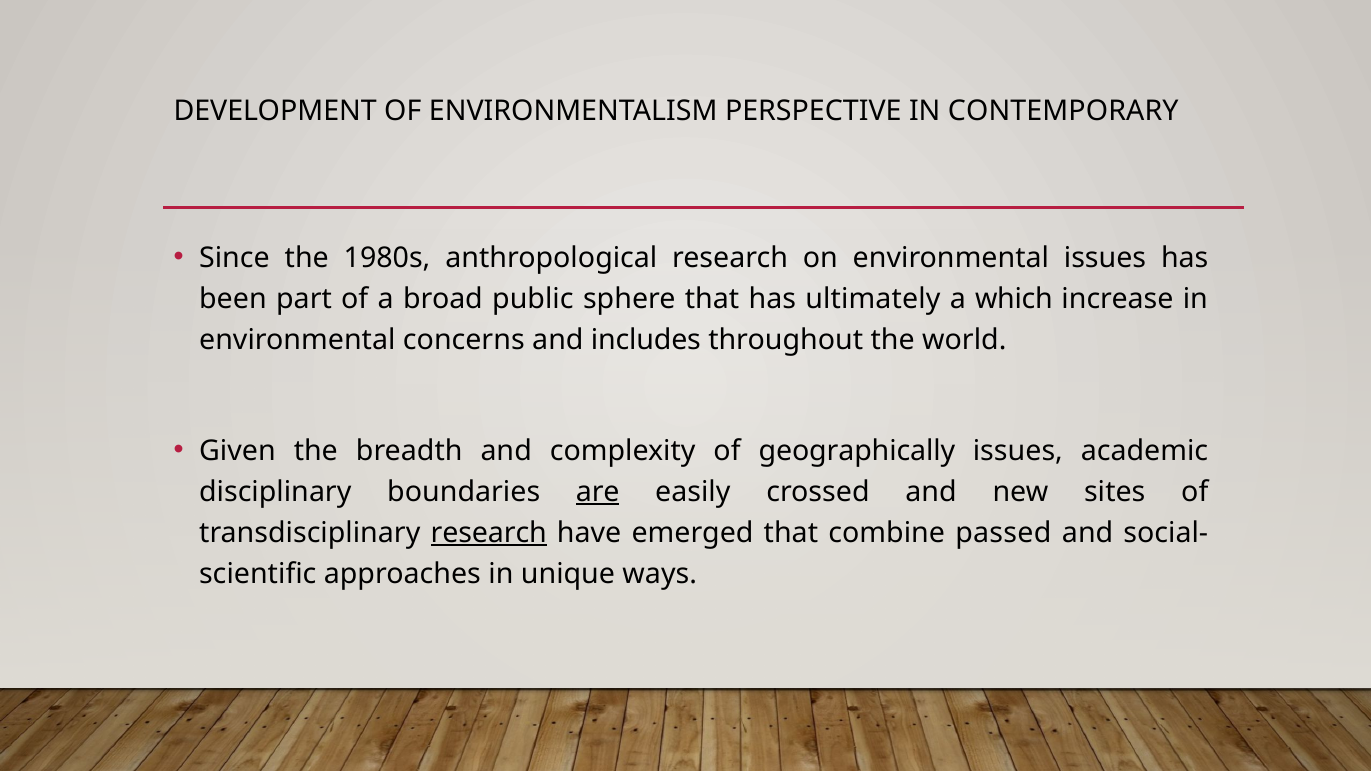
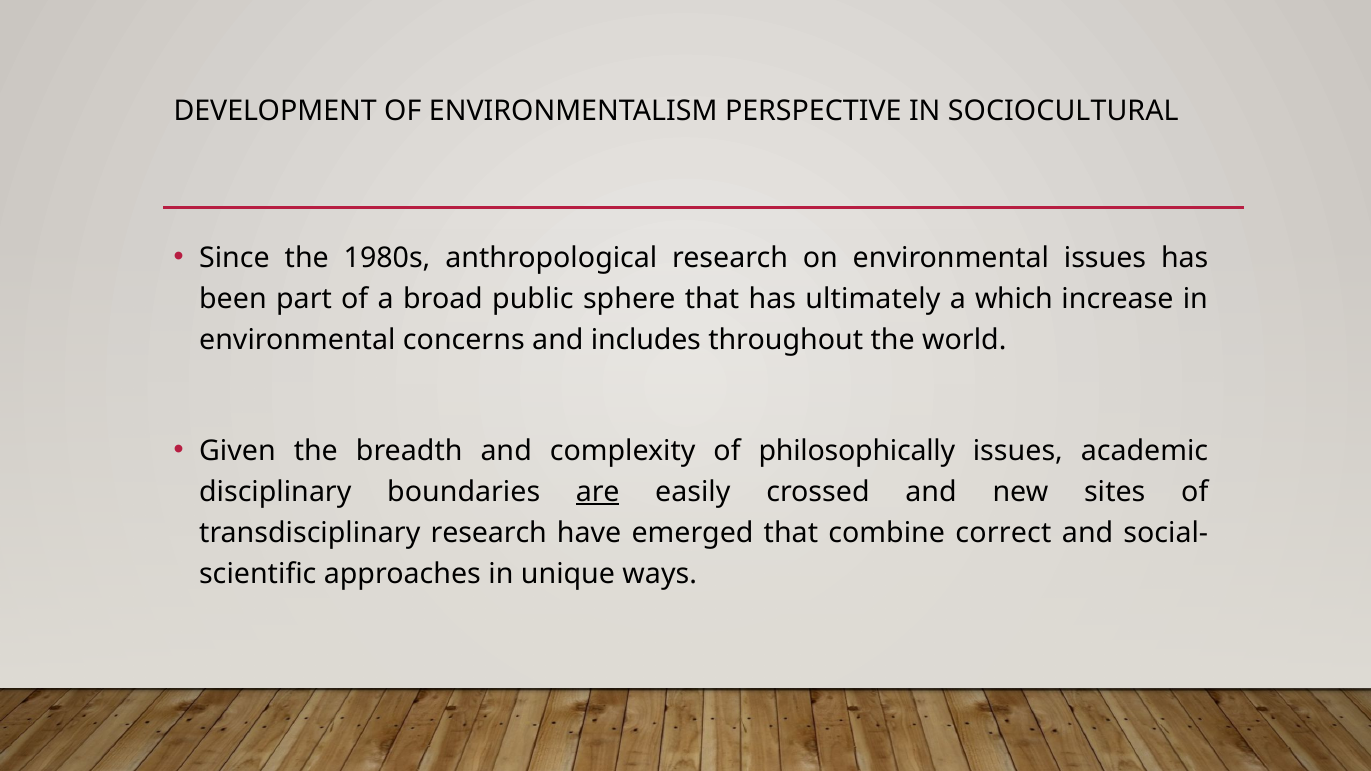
CONTEMPORARY: CONTEMPORARY -> SOCIOCULTURAL
geographically: geographically -> philosophically
research at (489, 533) underline: present -> none
passed: passed -> correct
